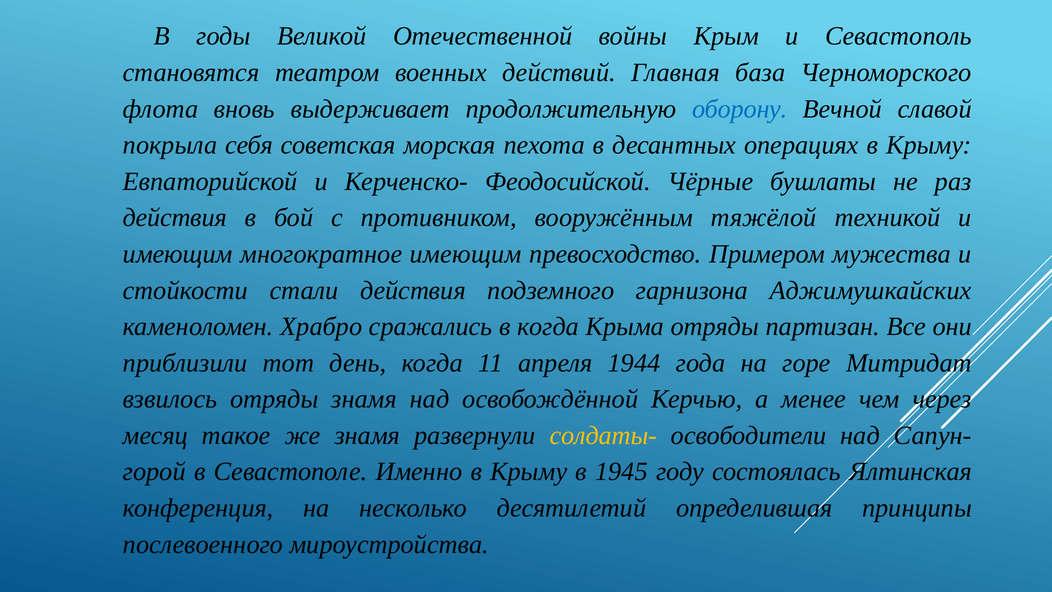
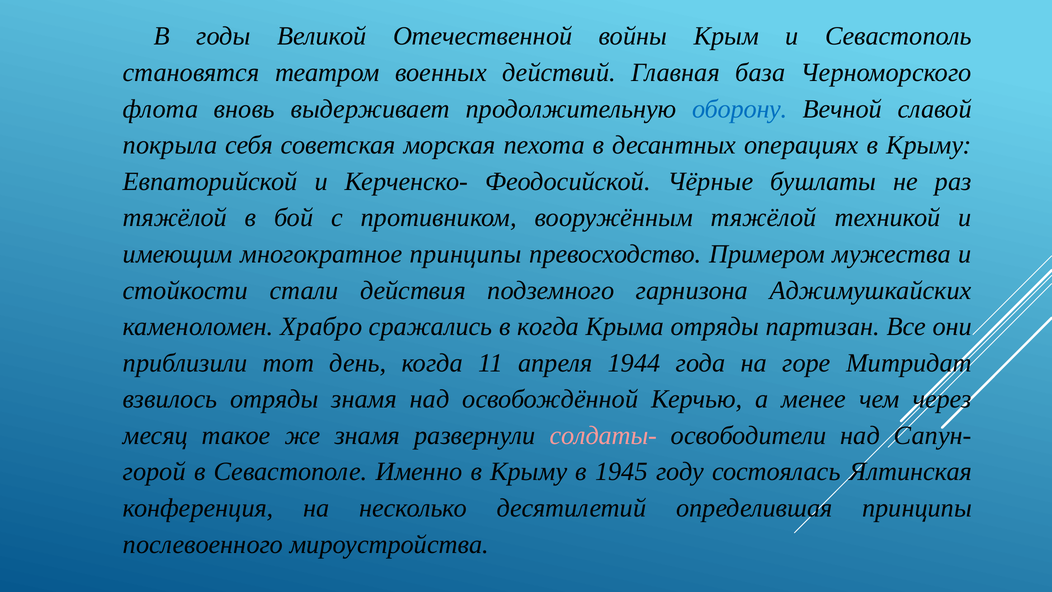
действия at (175, 218): действия -> тяжёлой
многократное имеющим: имеющим -> принципы
солдаты- colour: yellow -> pink
